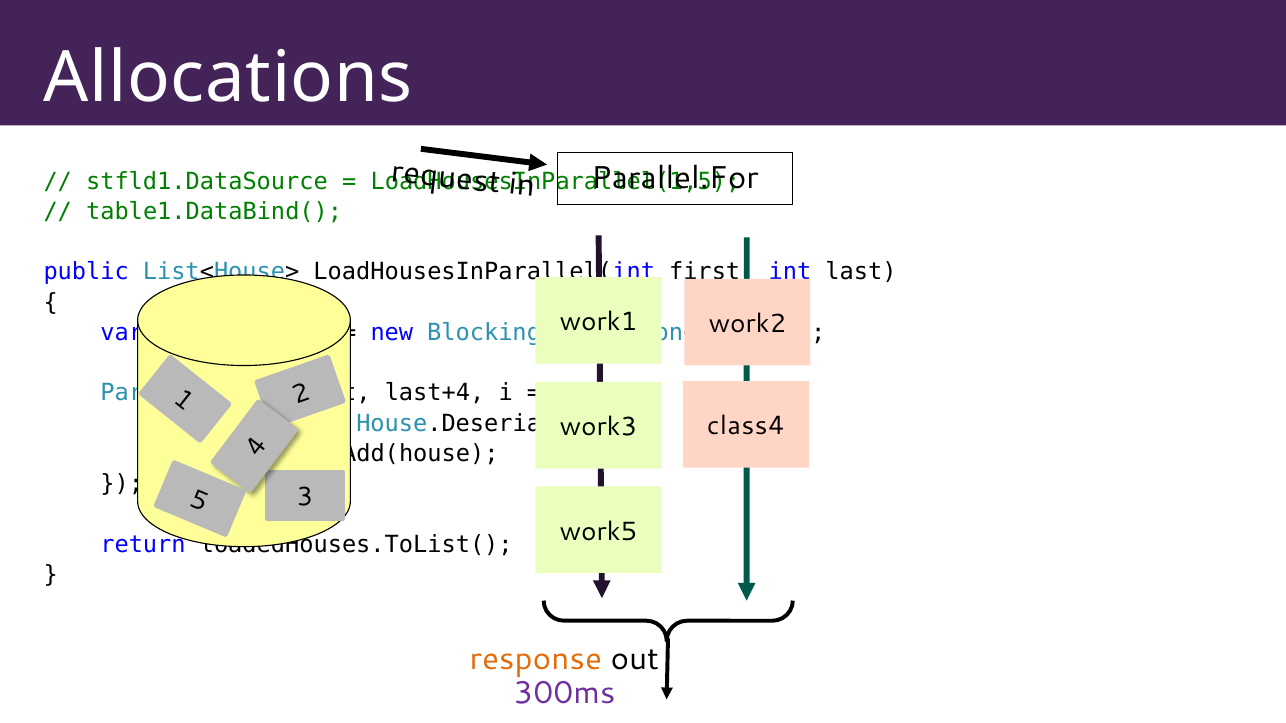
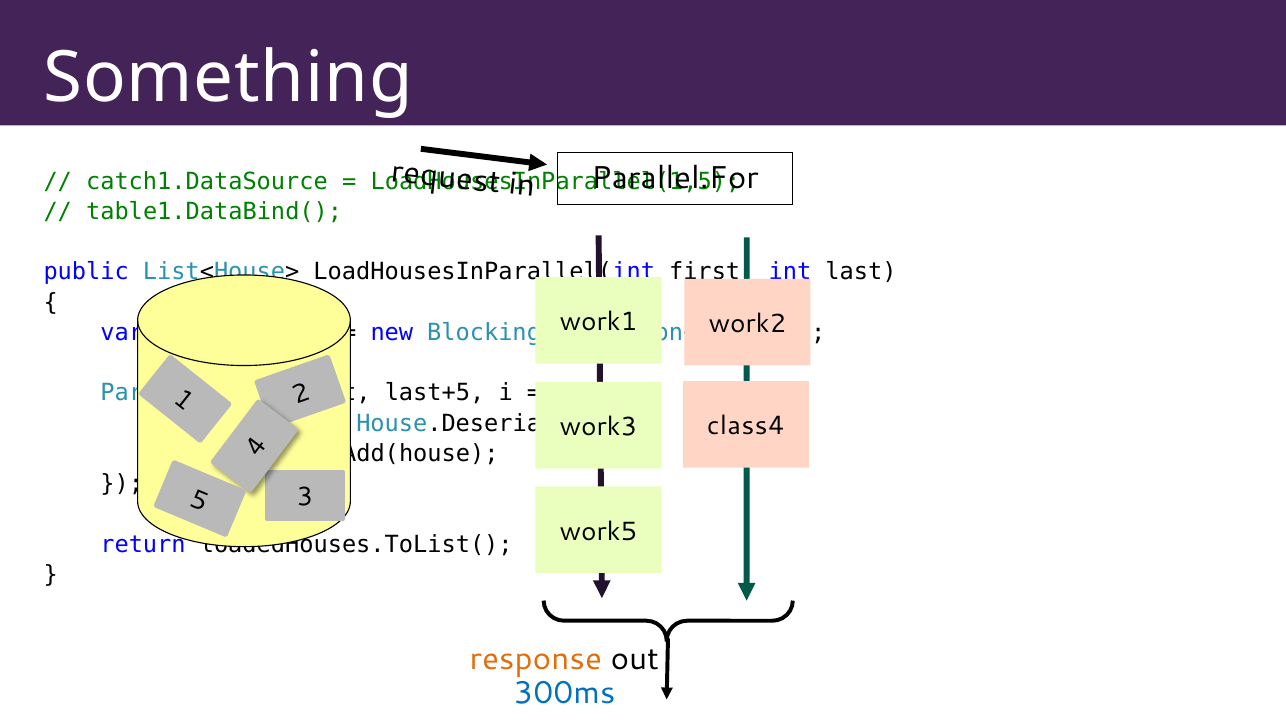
Allocations: Allocations -> Something
stfld1.DataSource: stfld1.DataSource -> catch1.DataSource
last+4: last+4 -> last+5
300ms colour: purple -> blue
